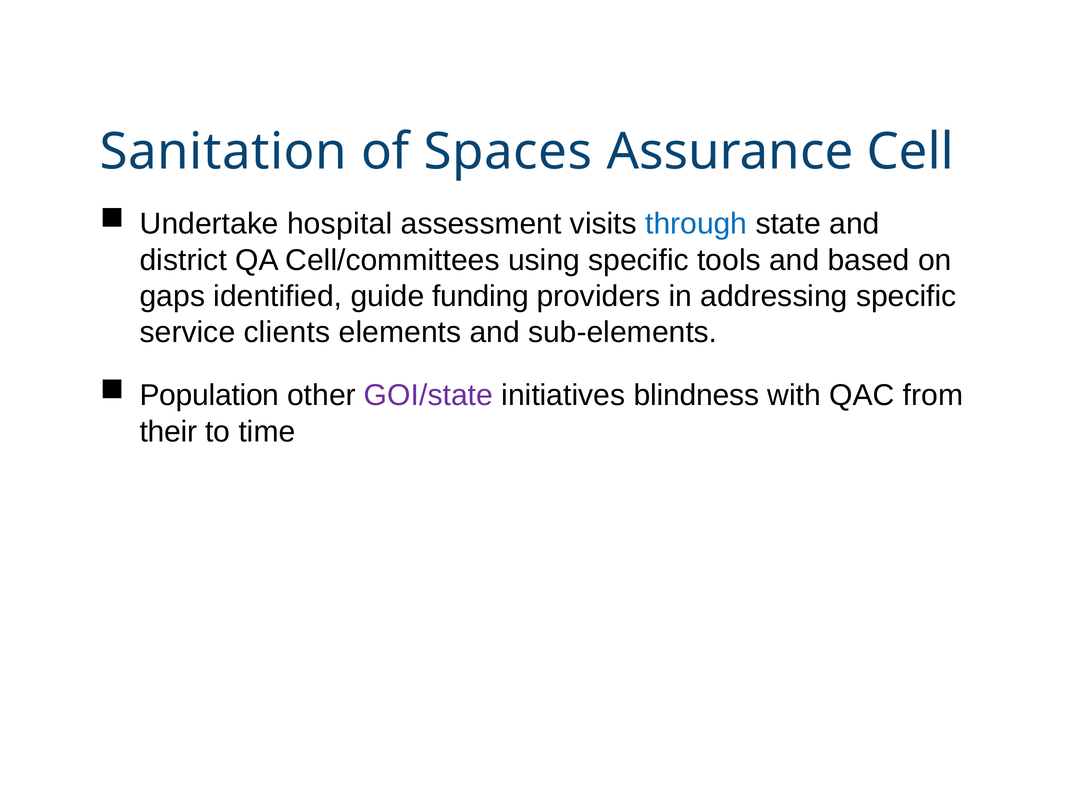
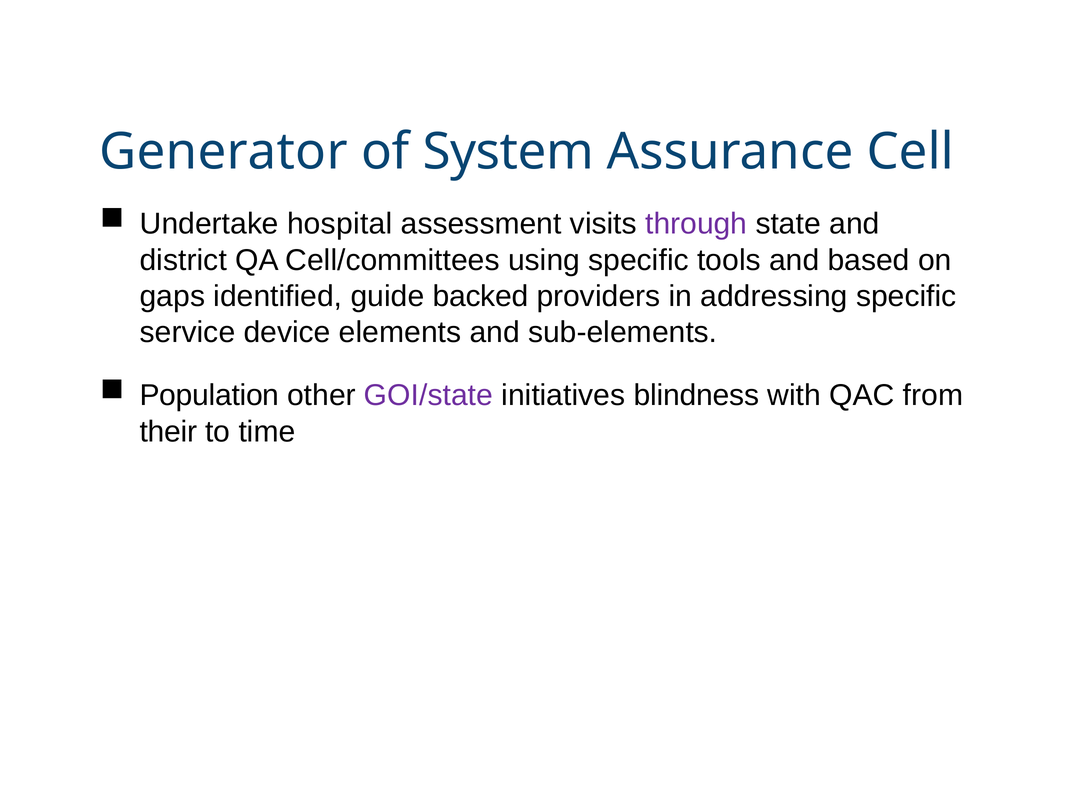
Sanitation: Sanitation -> Generator
Spaces: Spaces -> System
through colour: blue -> purple
funding: funding -> backed
clients: clients -> device
